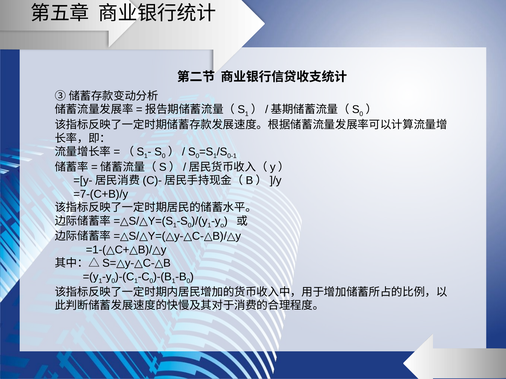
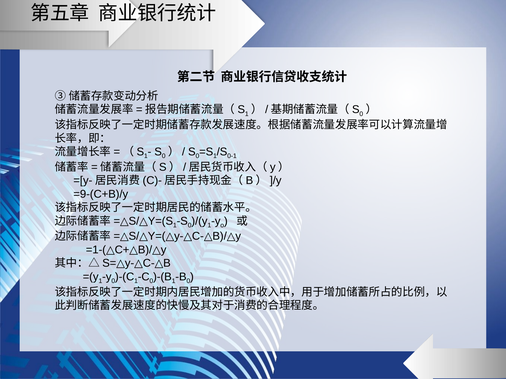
=7-(C+B)/y: =7-(C+B)/y -> =9-(C+B)/y
